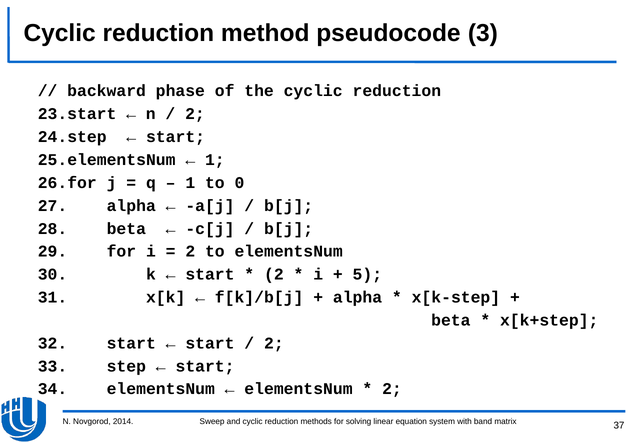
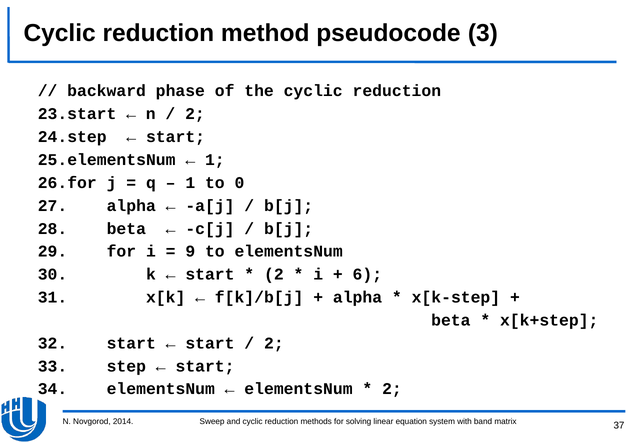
2 at (190, 251): 2 -> 9
5: 5 -> 6
